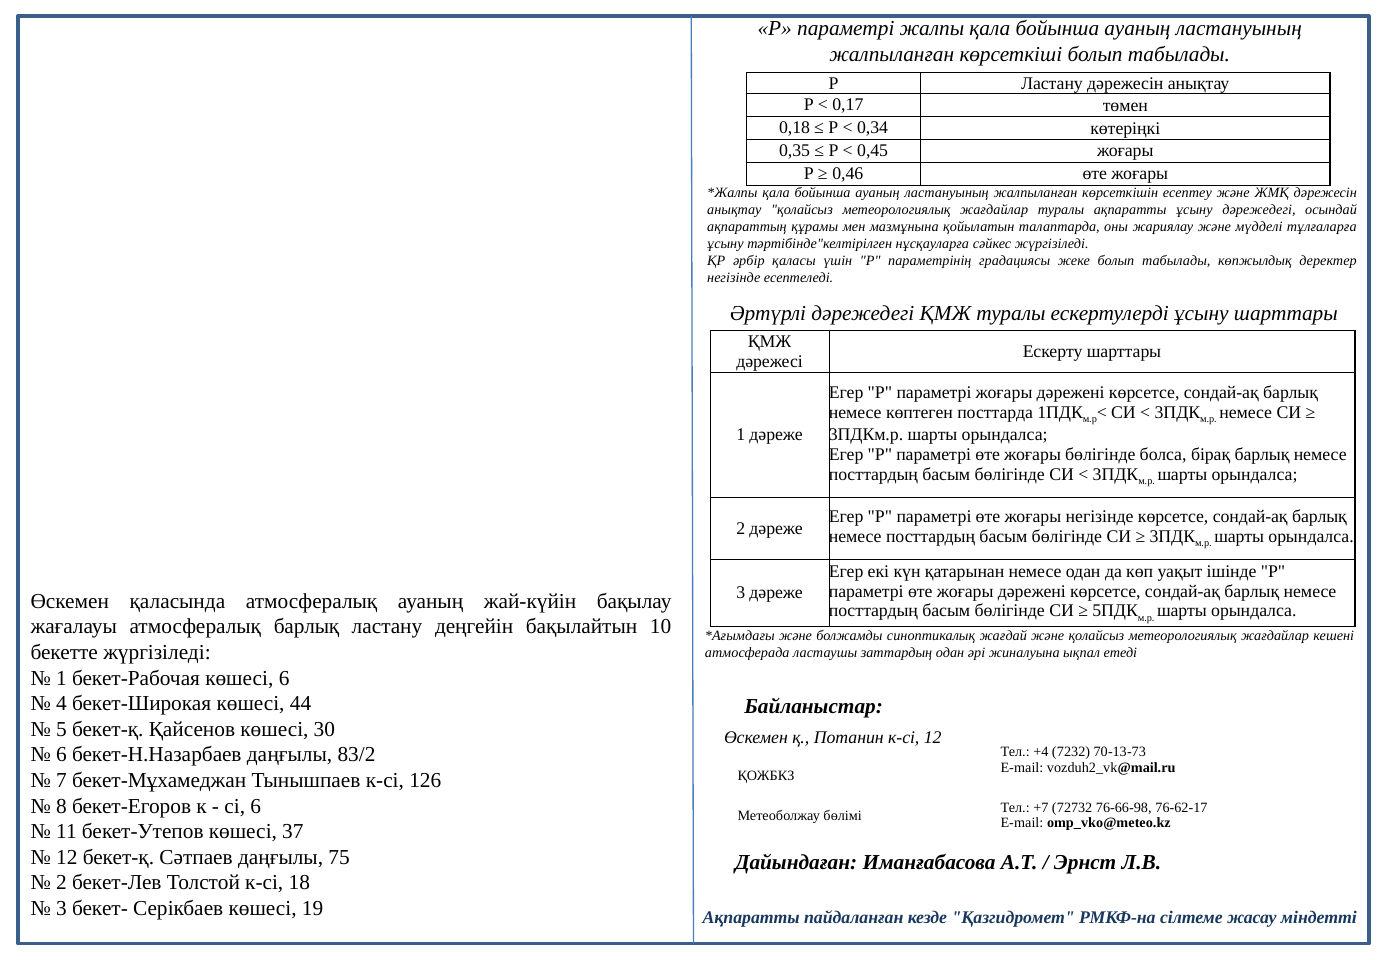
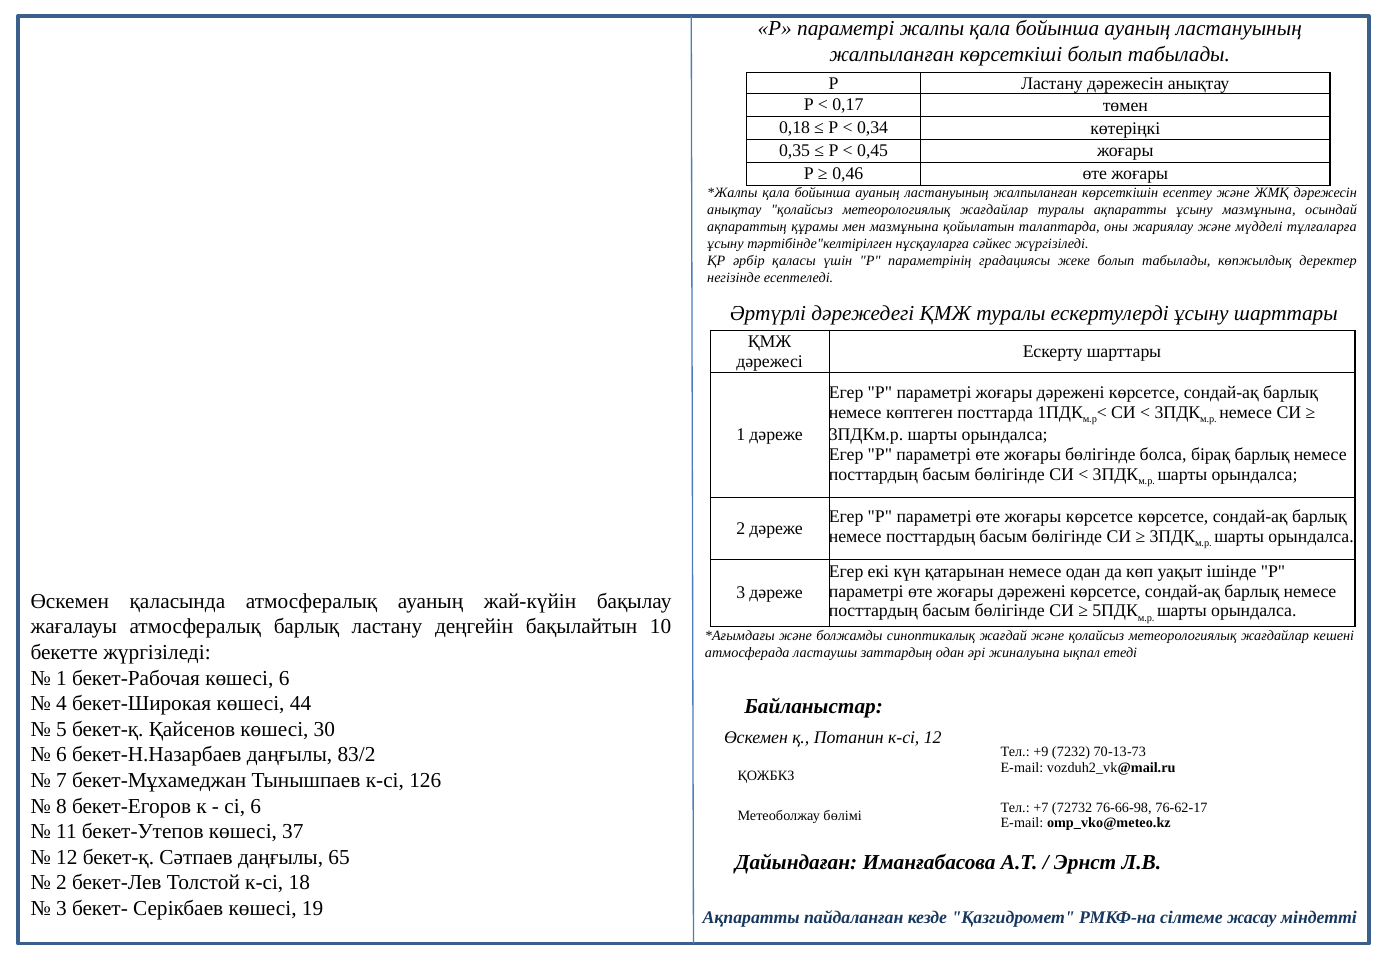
ұсыну дәрежедегі: дәрежедегі -> мазмұнына
жоғары негізінде: негізінде -> көрсетсе
+4: +4 -> +9
75: 75 -> 65
